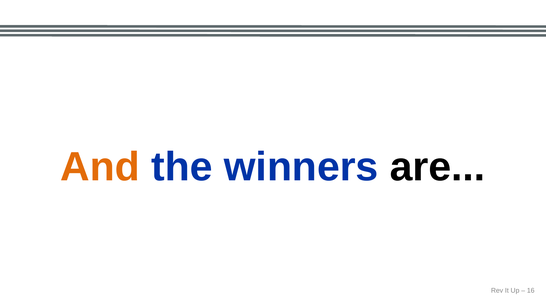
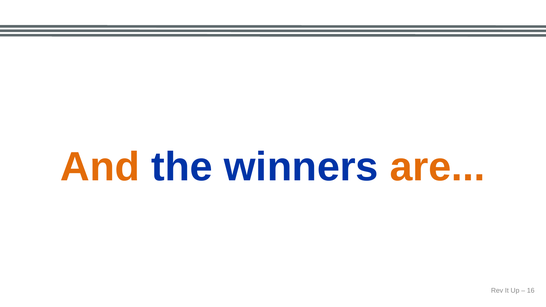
are colour: black -> orange
